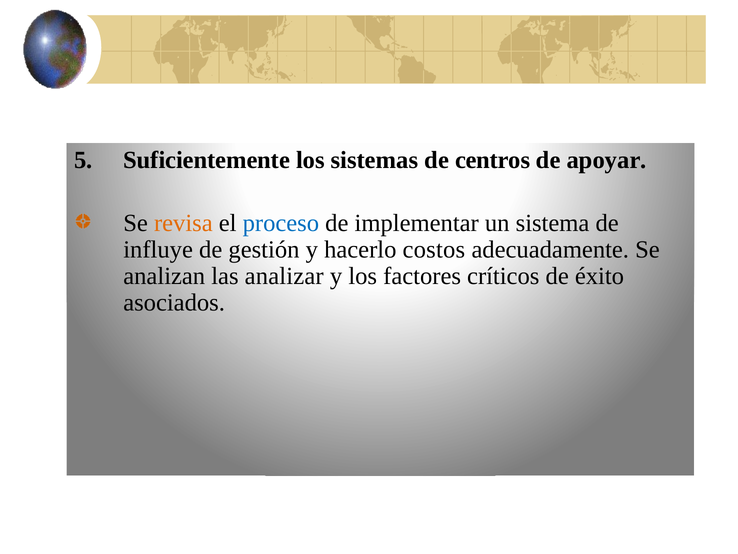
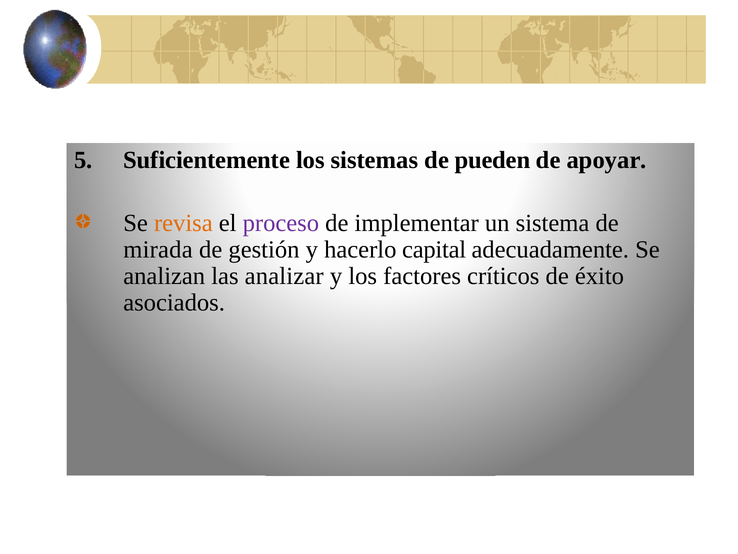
centros: centros -> pueden
proceso colour: blue -> purple
influye: influye -> mirada
costos: costos -> capital
